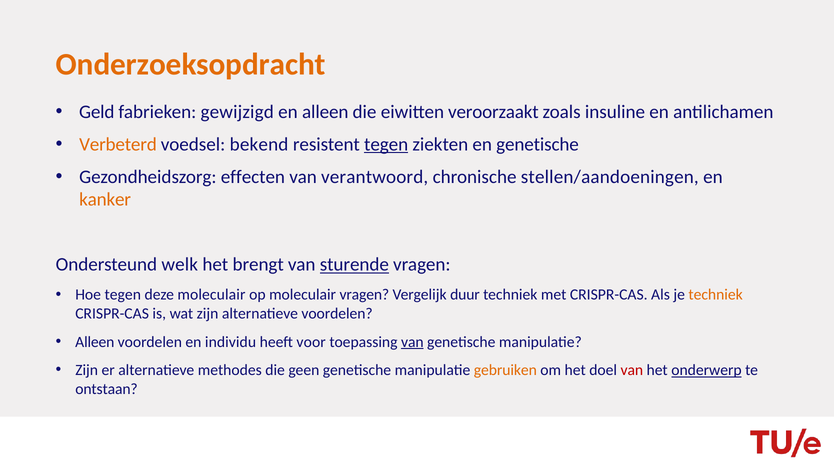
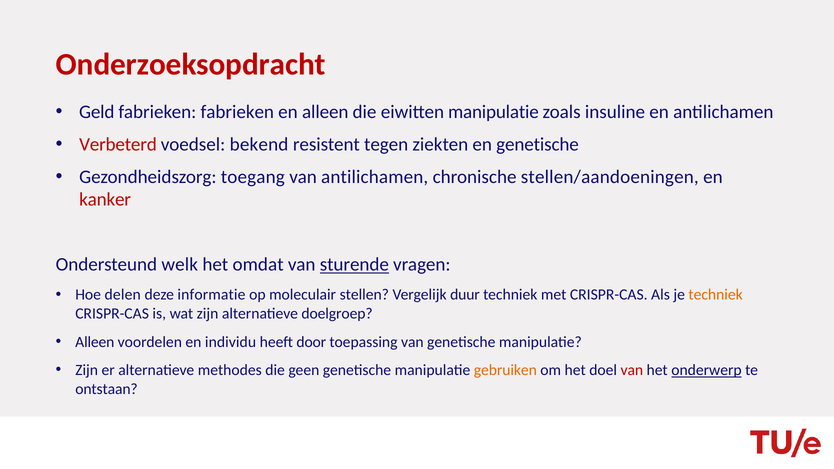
Onderzoeksopdracht colour: orange -> red
fabrieken gewijzigd: gewijzigd -> fabrieken
eiwitten veroorzaakt: veroorzaakt -> manipulatie
Verbeterd colour: orange -> red
tegen at (386, 144) underline: present -> none
effecten: effecten -> toegang
van verantwoord: verantwoord -> antilichamen
kanker colour: orange -> red
brengt: brengt -> omdat
Hoe tegen: tegen -> delen
deze moleculair: moleculair -> informatie
moleculair vragen: vragen -> stellen
alternatieve voordelen: voordelen -> doelgroep
voor: voor -> door
van at (412, 342) underline: present -> none
